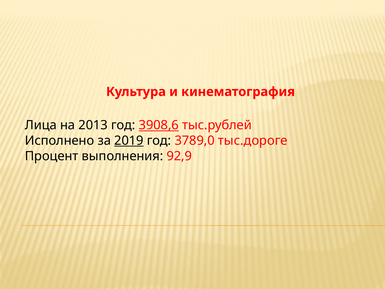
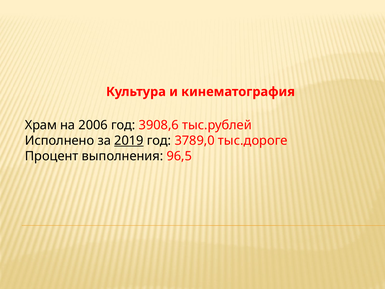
Лица: Лица -> Храм
2013: 2013 -> 2006
3908,6 underline: present -> none
92,9: 92,9 -> 96,5
